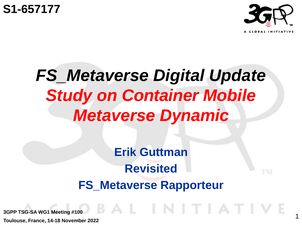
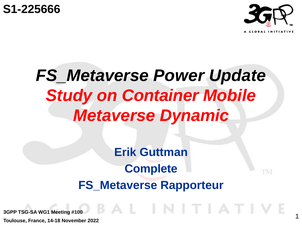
S1-657177: S1-657177 -> S1-225666
Digital: Digital -> Power
Revisited: Revisited -> Complete
